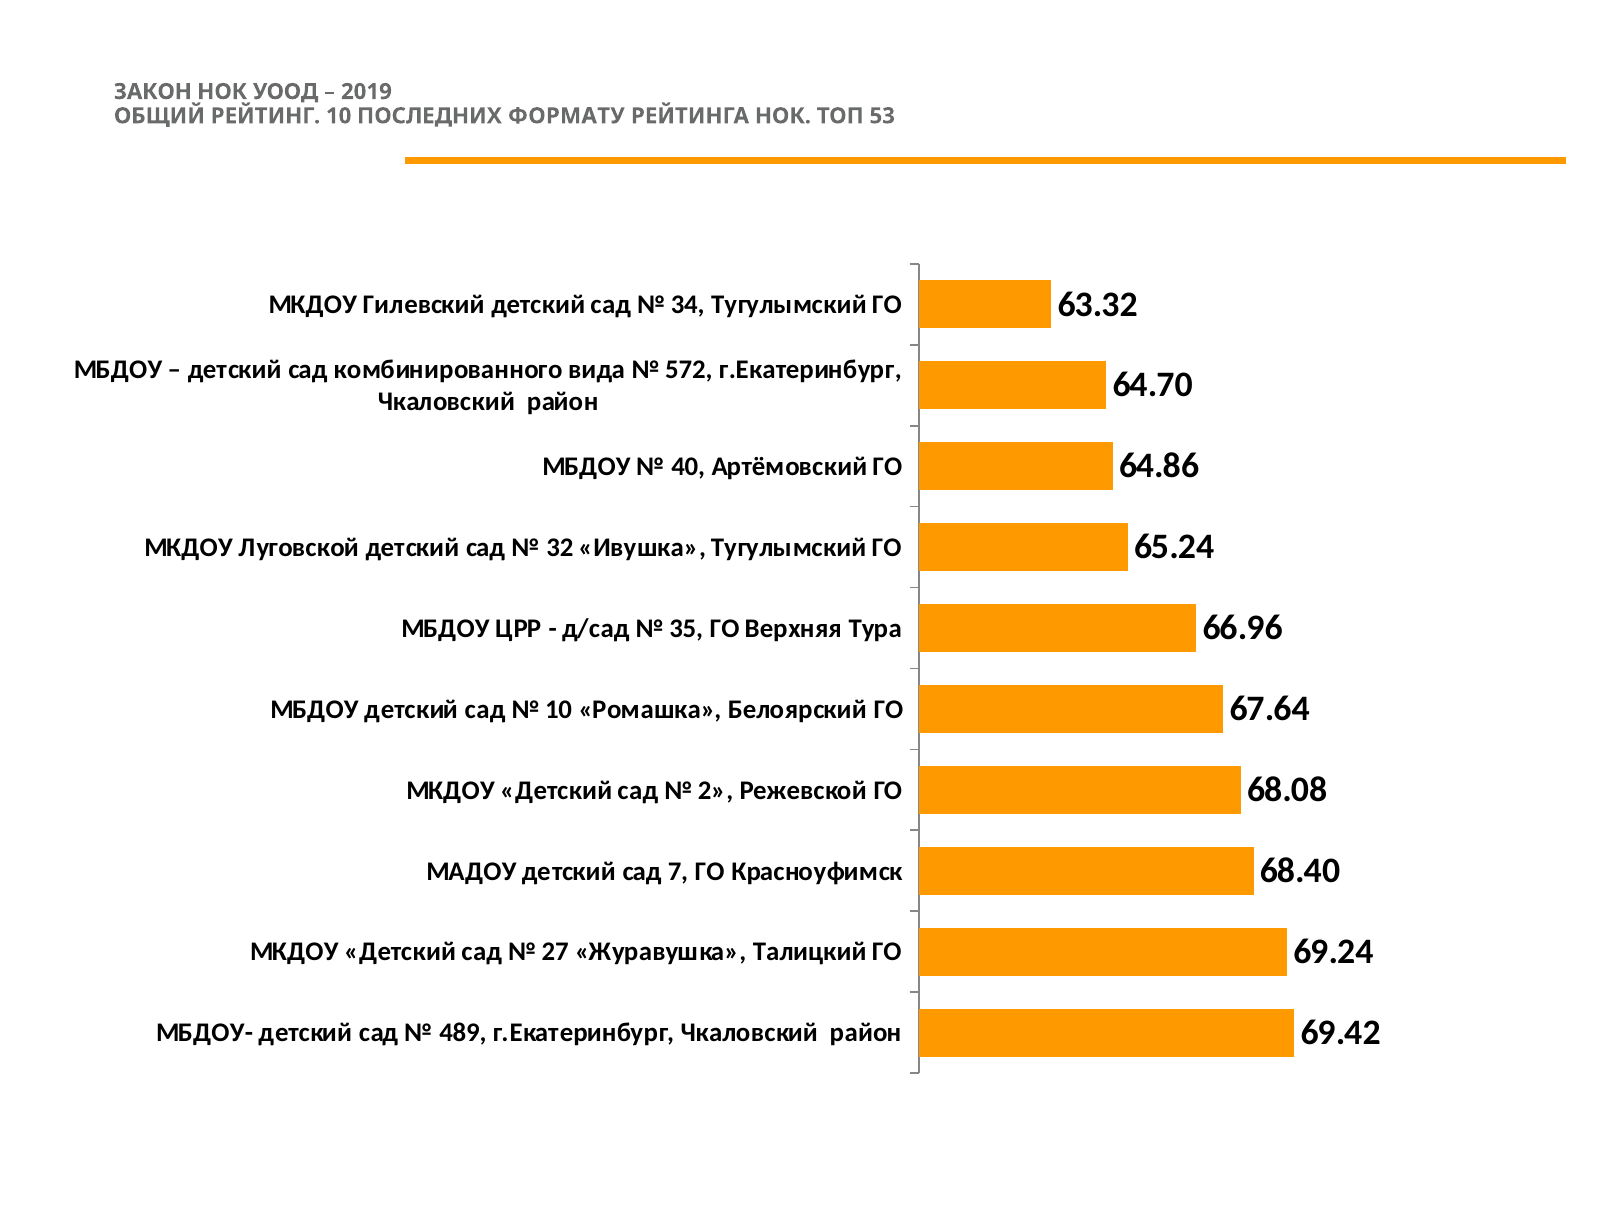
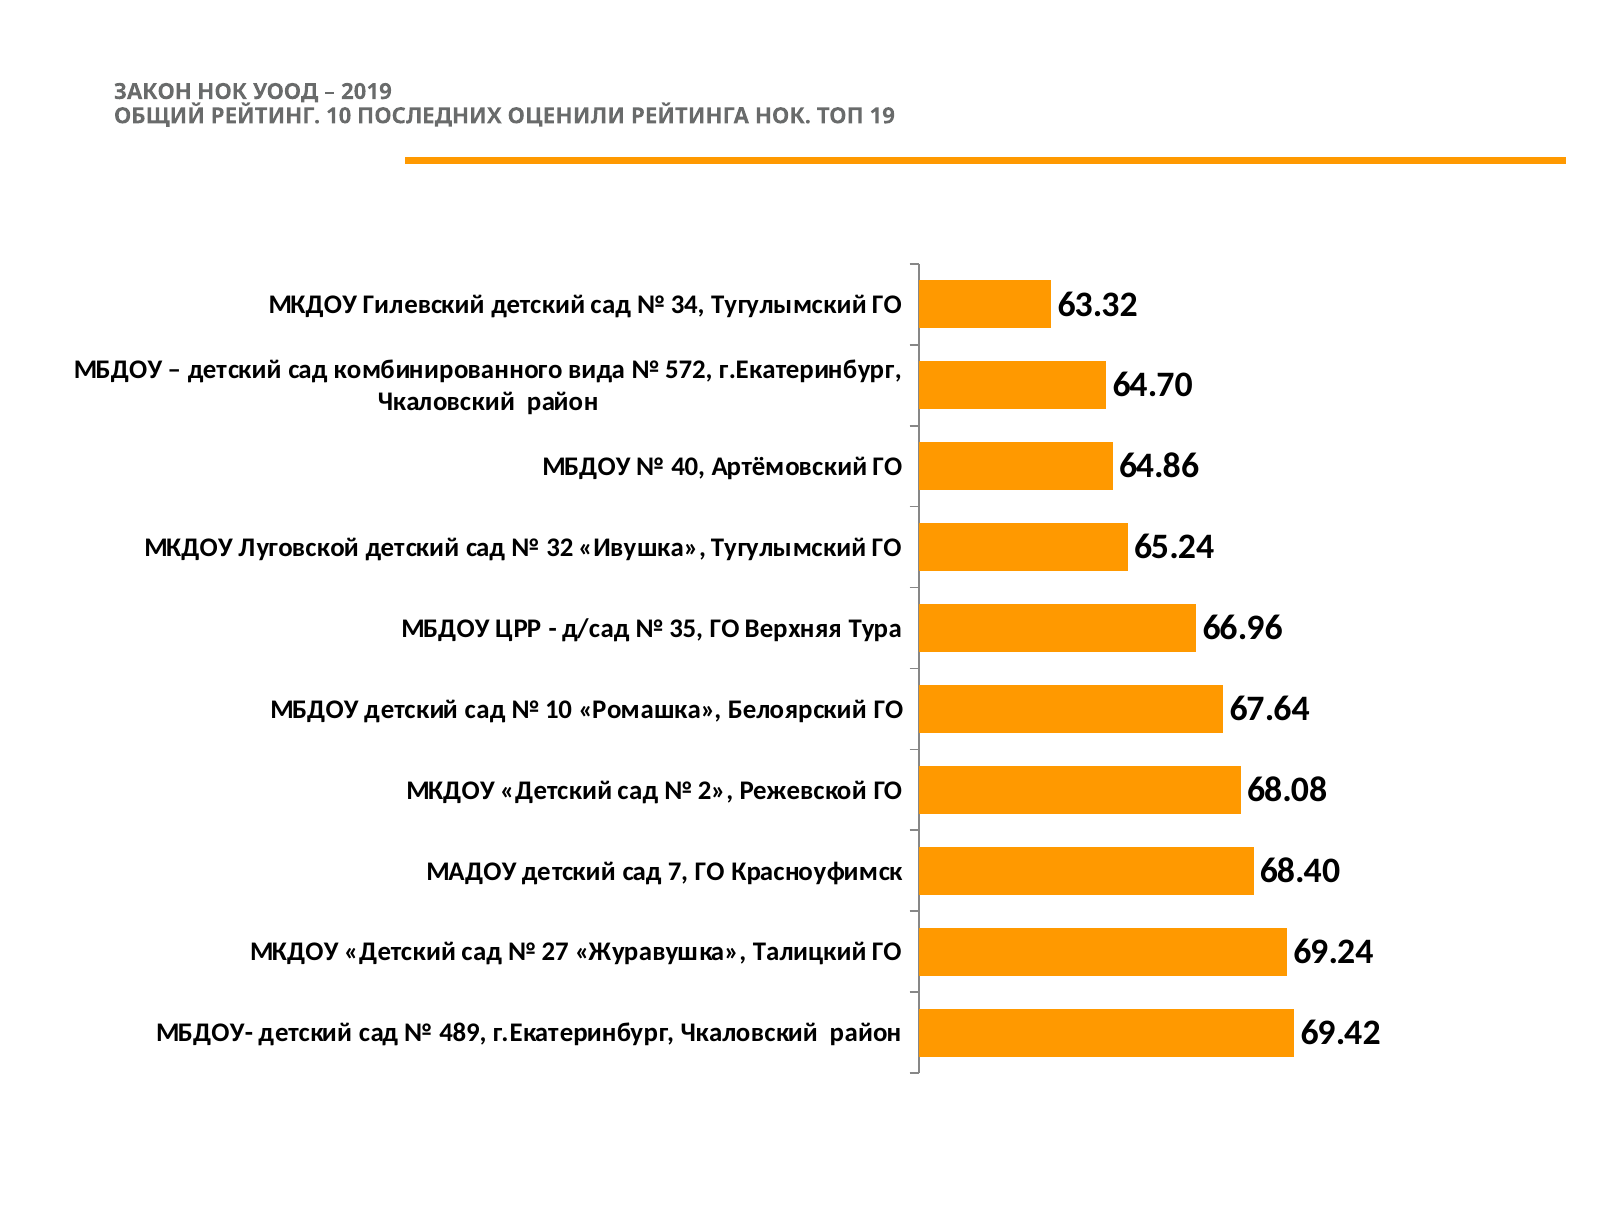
ФОРМАТУ: ФОРМАТУ -> ОЦЕНИЛИ
53: 53 -> 19
